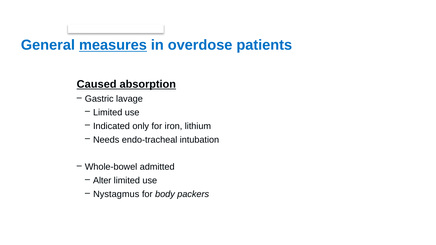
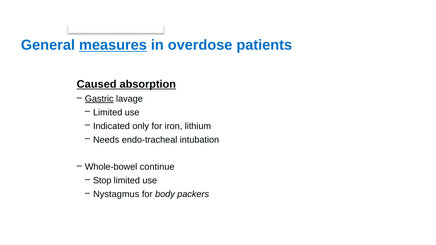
Gastric underline: none -> present
admitted: admitted -> continue
Alter: Alter -> Stop
